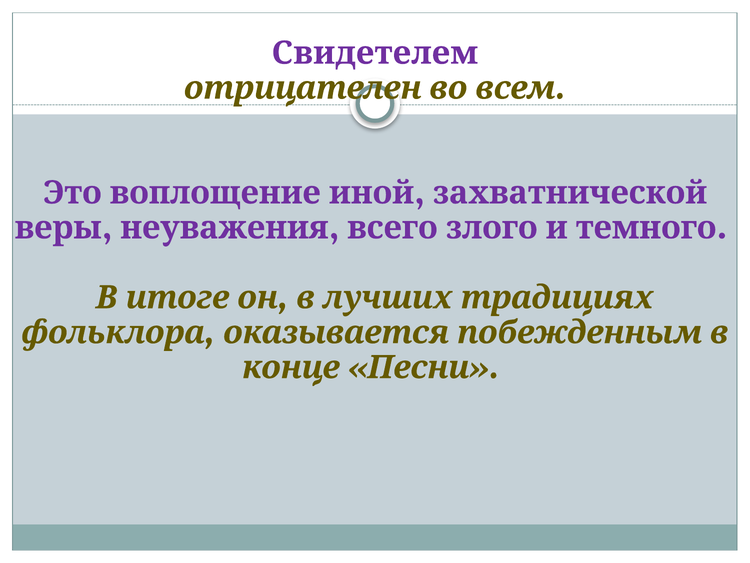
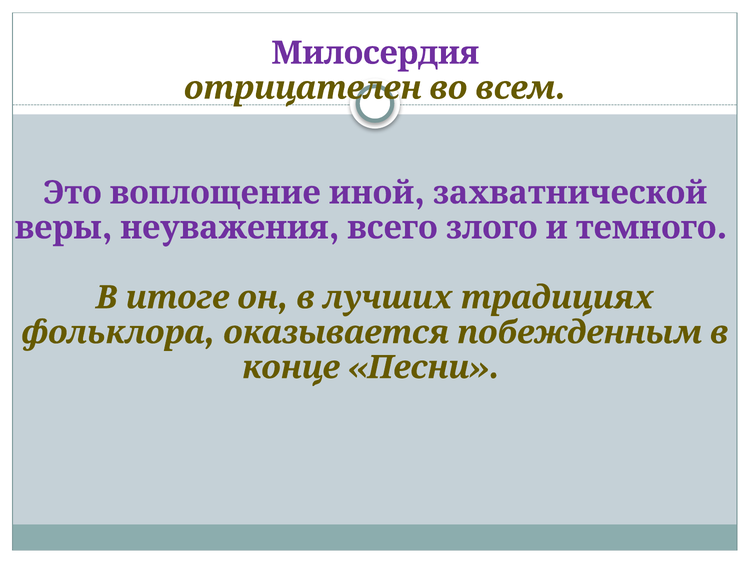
Свидетелем: Свидетелем -> Милосердия
